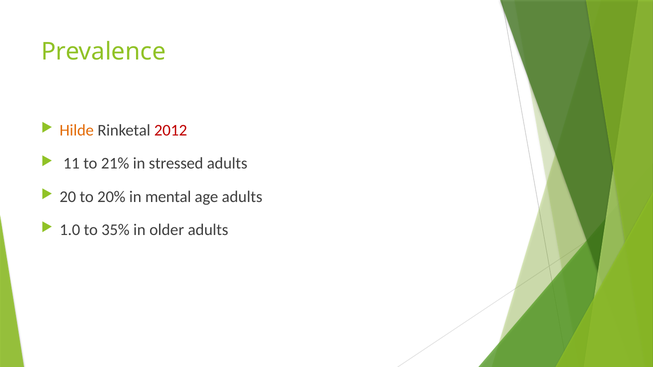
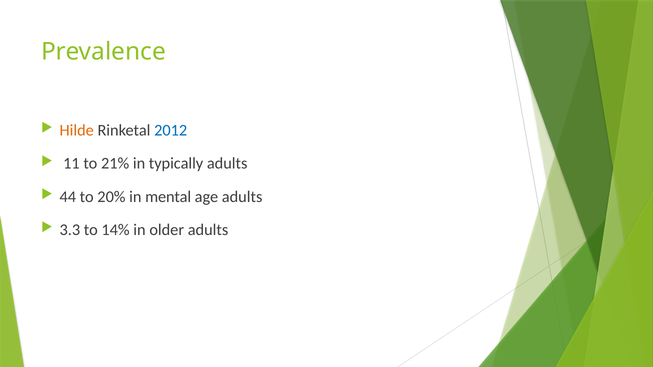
2012 colour: red -> blue
stressed: stressed -> typically
20: 20 -> 44
1.0: 1.0 -> 3.3
35%: 35% -> 14%
